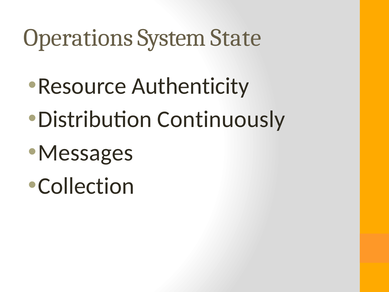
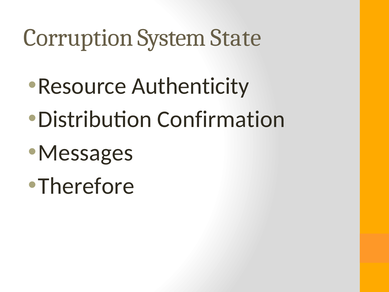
Operations: Operations -> Corruption
Continuously: Continuously -> Confirmation
Collection: Collection -> Therefore
